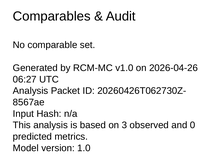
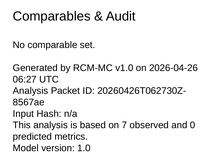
3: 3 -> 7
